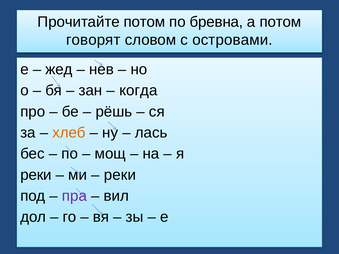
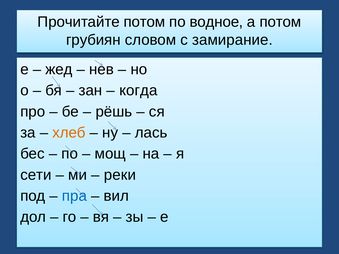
бревна: бревна -> водное
говорят: говорят -> грубиян
островами: островами -> замирание
реки at (36, 175): реки -> сети
пра colour: purple -> blue
